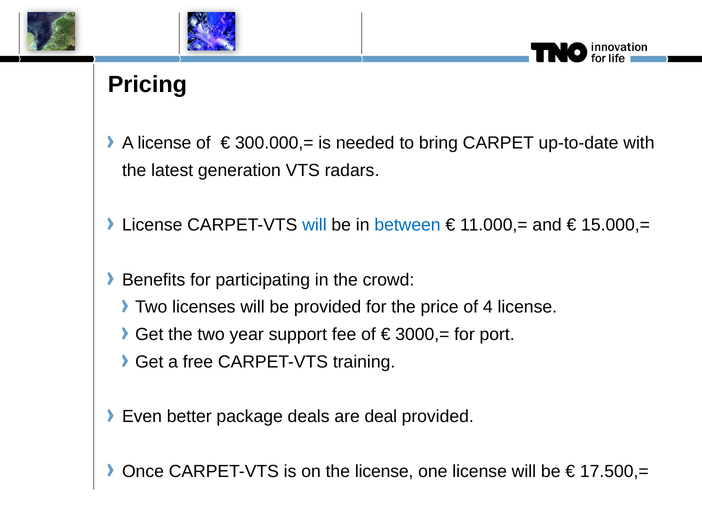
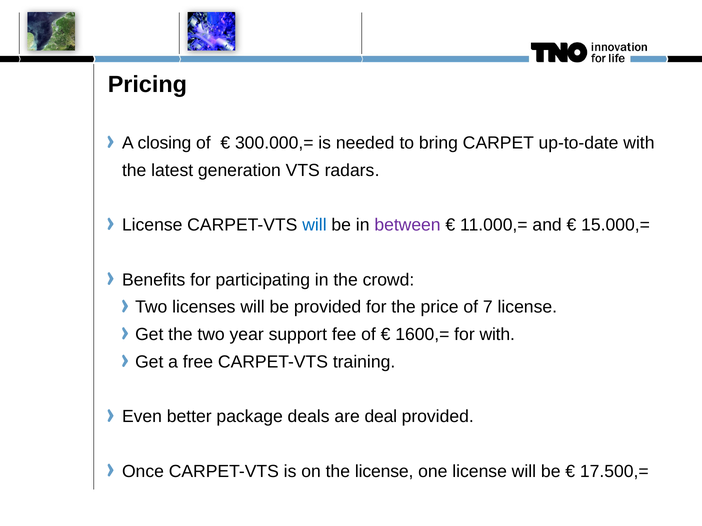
A license: license -> closing
between colour: blue -> purple
4: 4 -> 7
3000,=: 3000,= -> 1600,=
for port: port -> with
